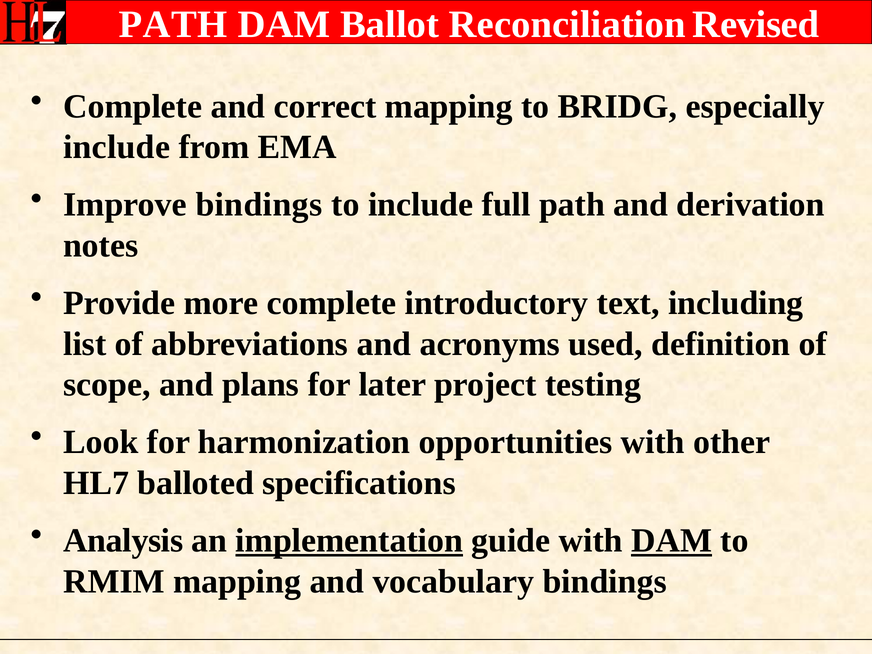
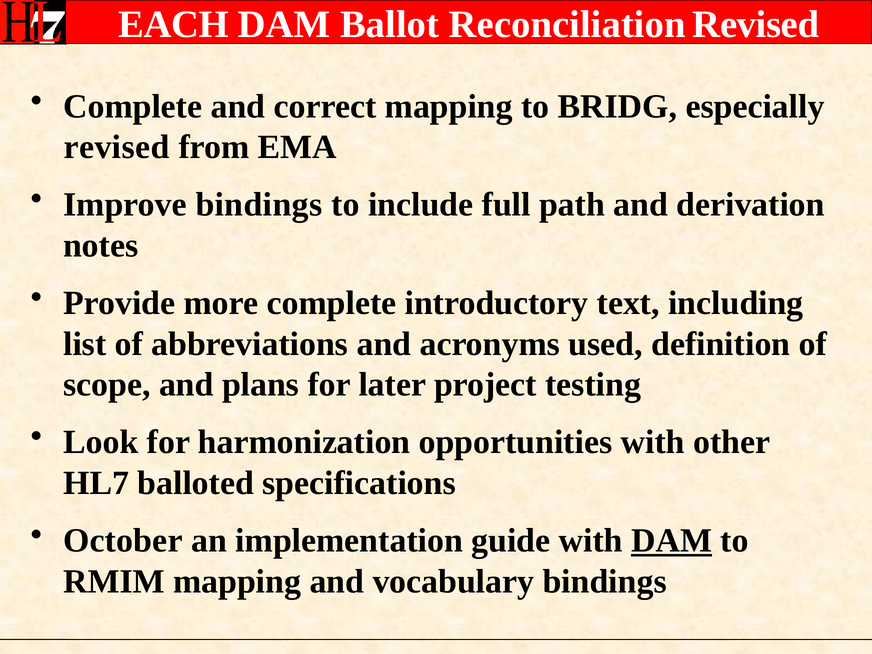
PATH at (173, 25): PATH -> EACH
include at (117, 147): include -> revised
Analysis: Analysis -> October
implementation underline: present -> none
